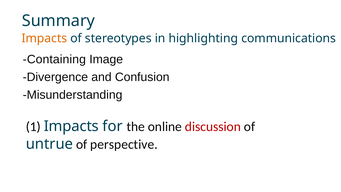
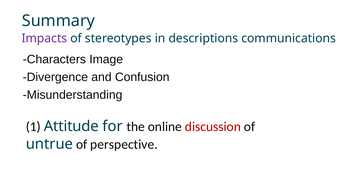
Impacts at (44, 38) colour: orange -> purple
highlighting: highlighting -> descriptions
Containing: Containing -> Characters
1 Impacts: Impacts -> Attitude
